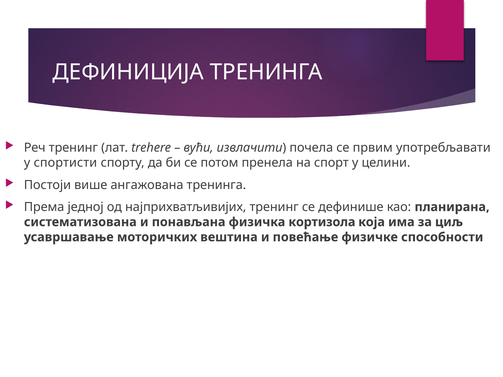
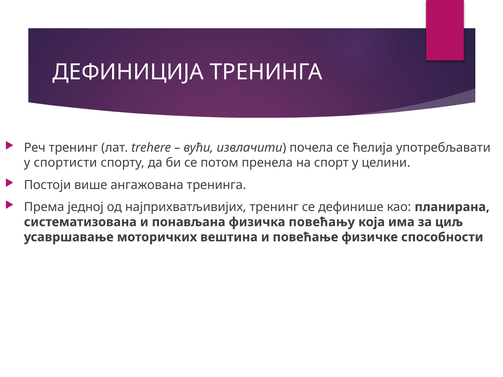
првим: првим -> ћелија
кортизола: кортизола -> повећању
